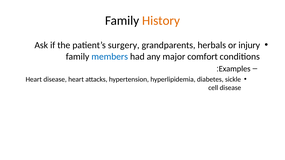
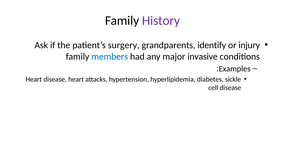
History colour: orange -> purple
herbals: herbals -> identify
comfort: comfort -> invasive
